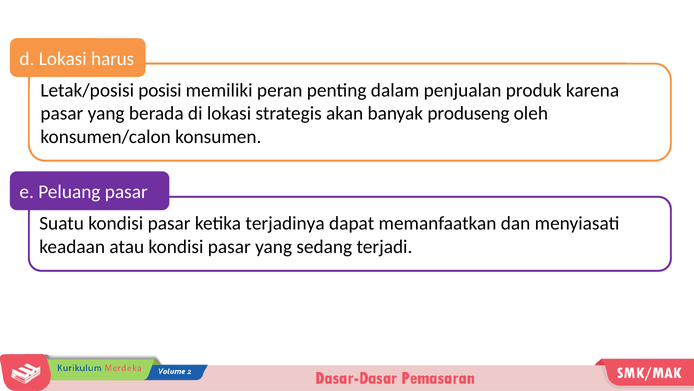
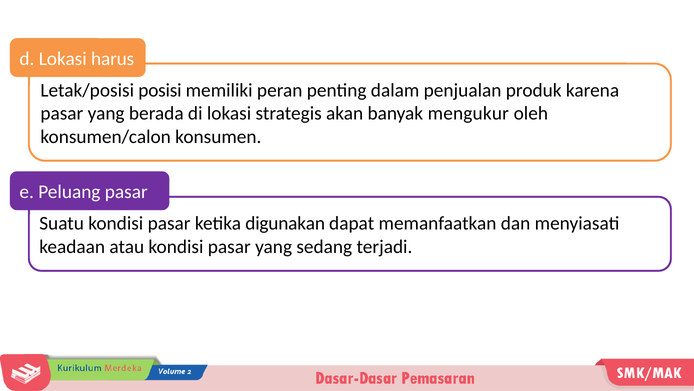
produseng: produseng -> mengukur
terjadinya: terjadinya -> digunakan
